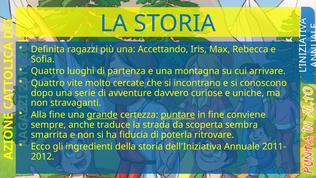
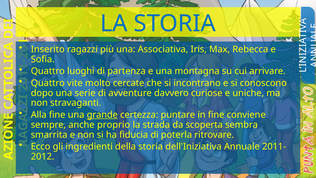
Definita: Definita -> Inserito
Accettando: Accettando -> Associativa
puntare underline: present -> none
traduce: traduce -> proprio
